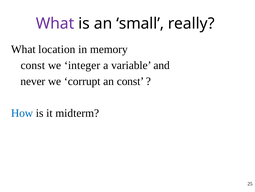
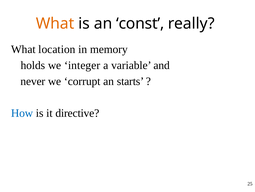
What at (55, 23) colour: purple -> orange
small: small -> const
const at (33, 65): const -> holds
an const: const -> starts
midterm: midterm -> directive
